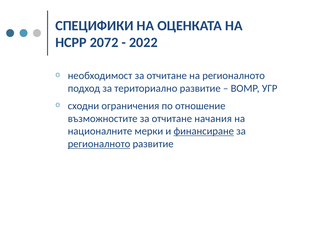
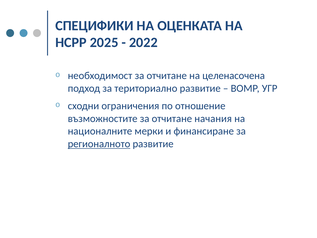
2072: 2072 -> 2025
на регионалното: регионалното -> целенасочена
финансиране underline: present -> none
